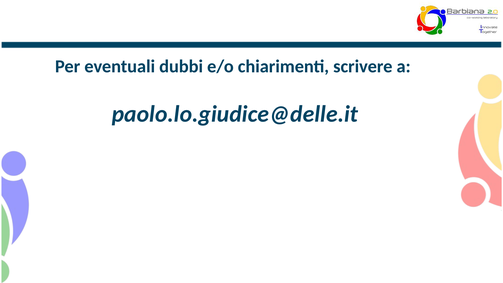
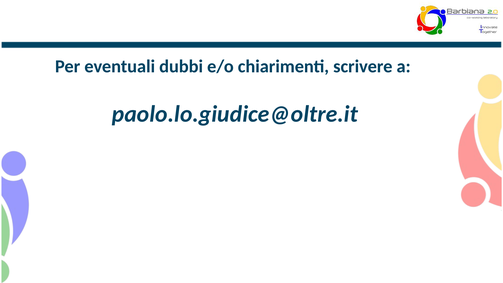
paolo.lo.giudice@delle.it: paolo.lo.giudice@delle.it -> paolo.lo.giudice@oltre.it
